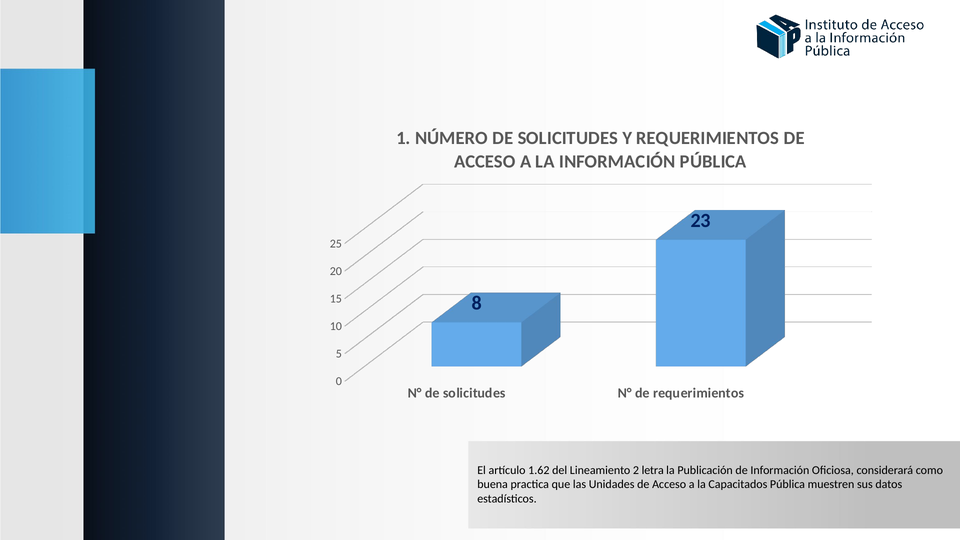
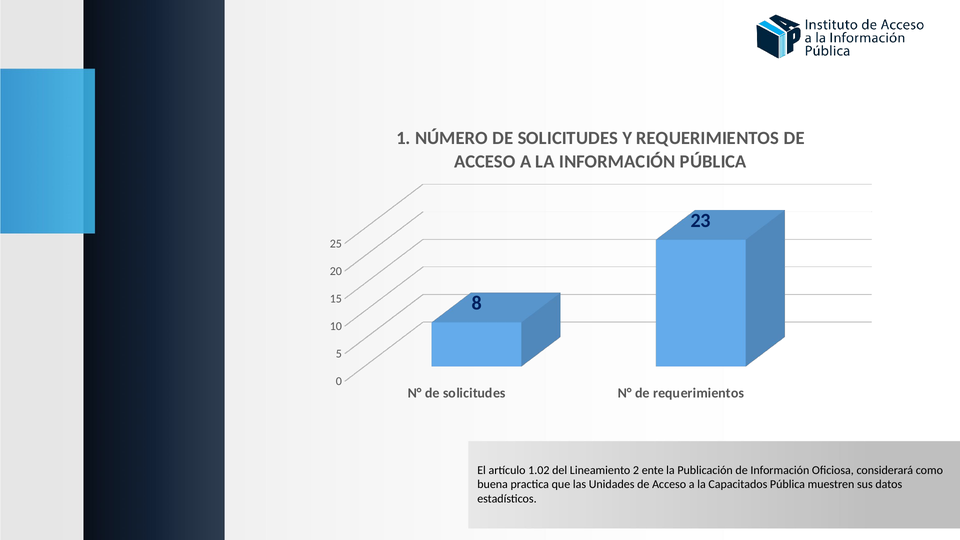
1.62: 1.62 -> 1.02
letra: letra -> ente
